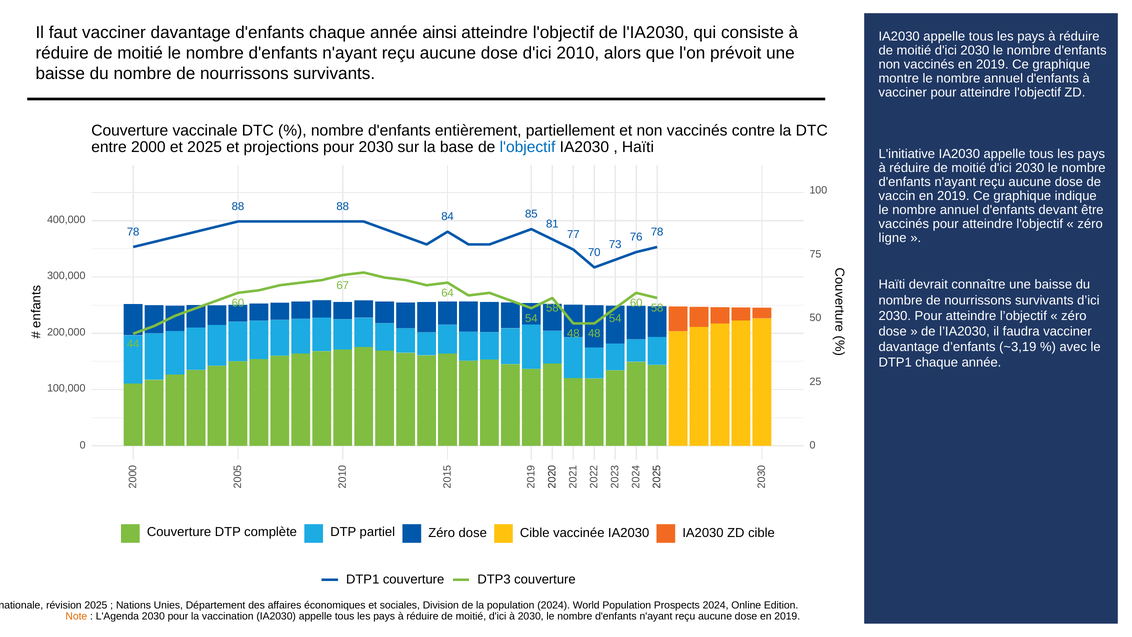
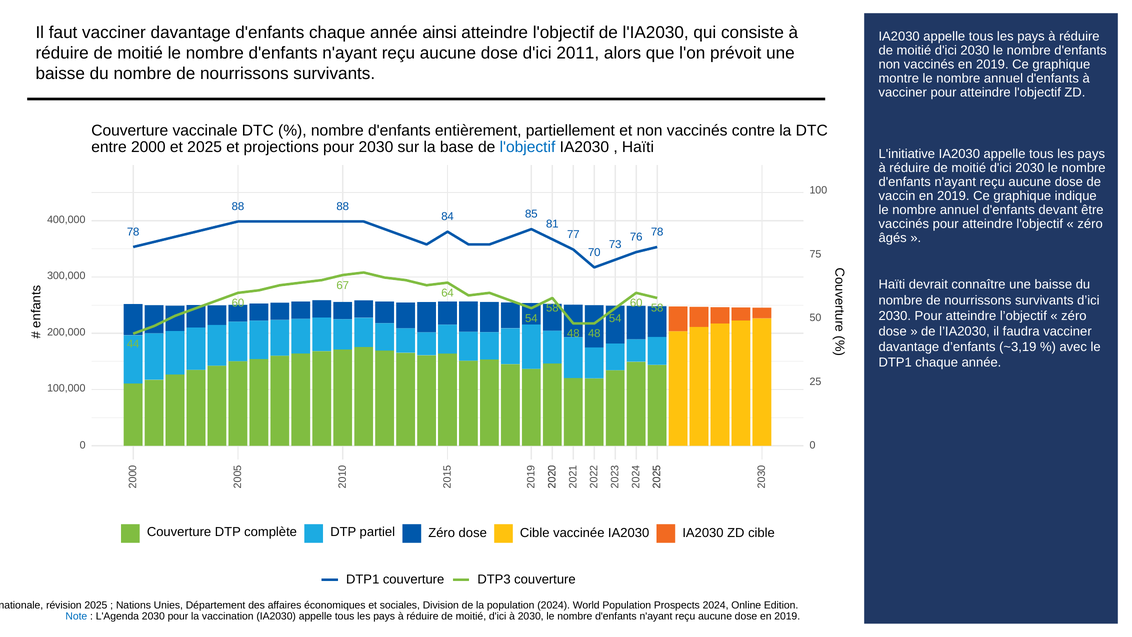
2010: 2010 -> 2011
ligne: ligne -> âgés
Note colour: orange -> blue
